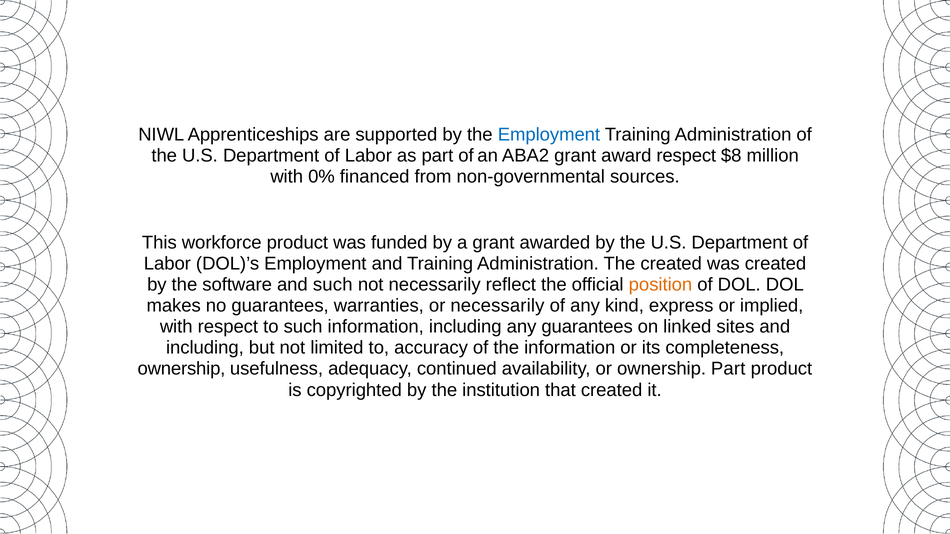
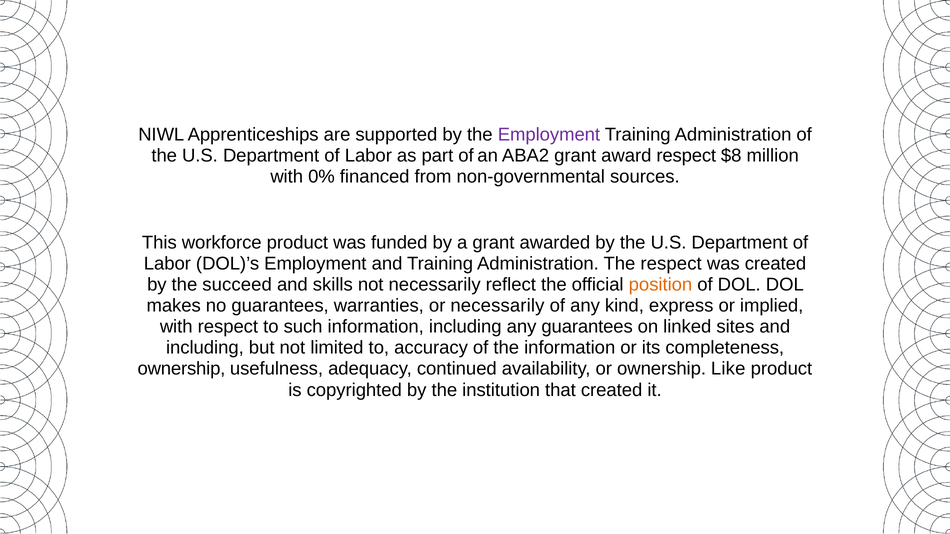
Employment at (549, 135) colour: blue -> purple
The created: created -> respect
software: software -> succeed
and such: such -> skills
ownership Part: Part -> Like
